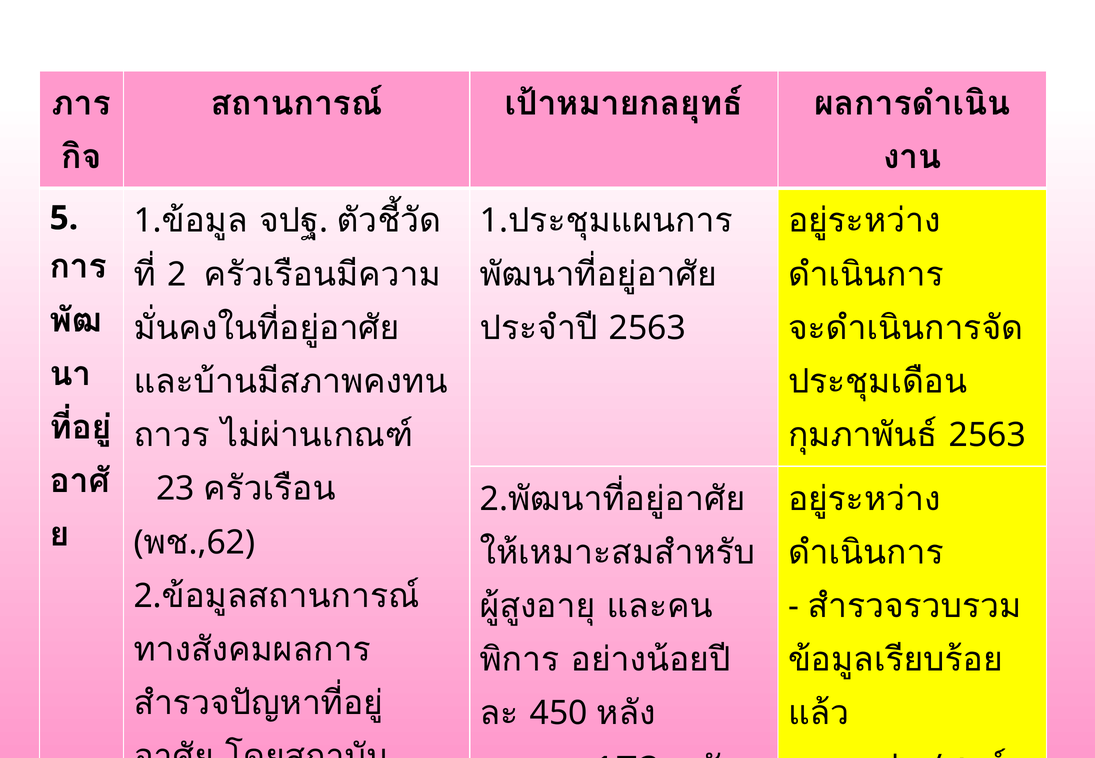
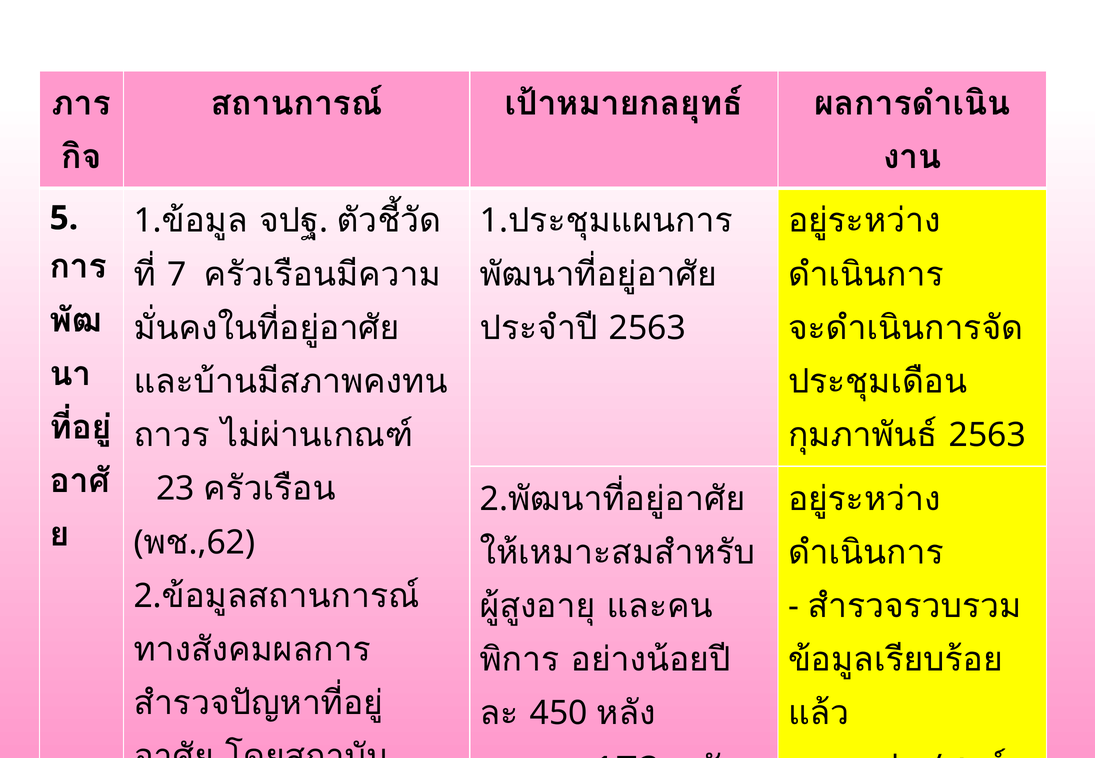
2: 2 -> 7
